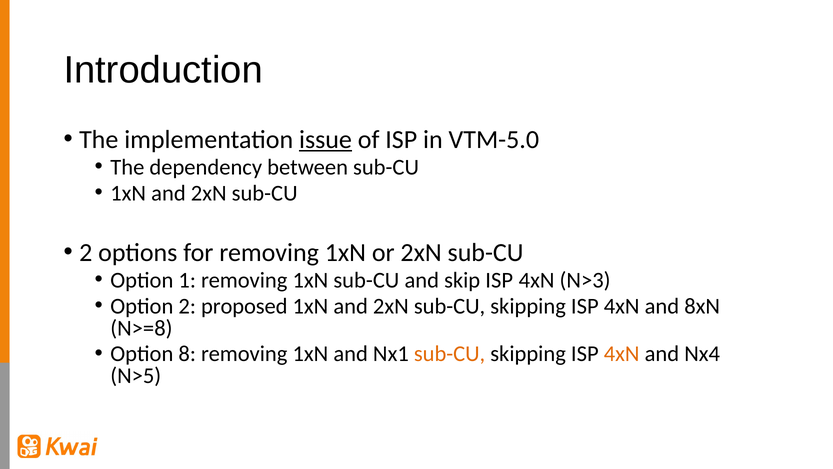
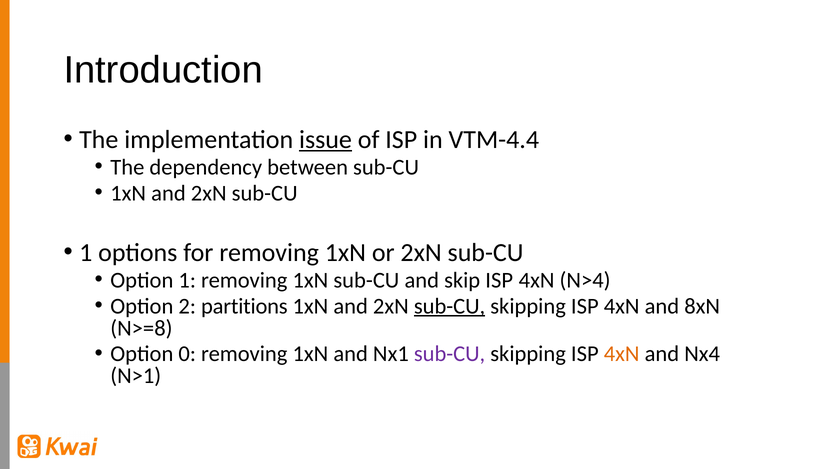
VTM-5.0: VTM-5.0 -> VTM-4.4
2 at (86, 252): 2 -> 1
N>3: N>3 -> N>4
proposed: proposed -> partitions
sub-CU at (450, 306) underline: none -> present
8: 8 -> 0
sub-CU at (450, 354) colour: orange -> purple
N>5: N>5 -> N>1
